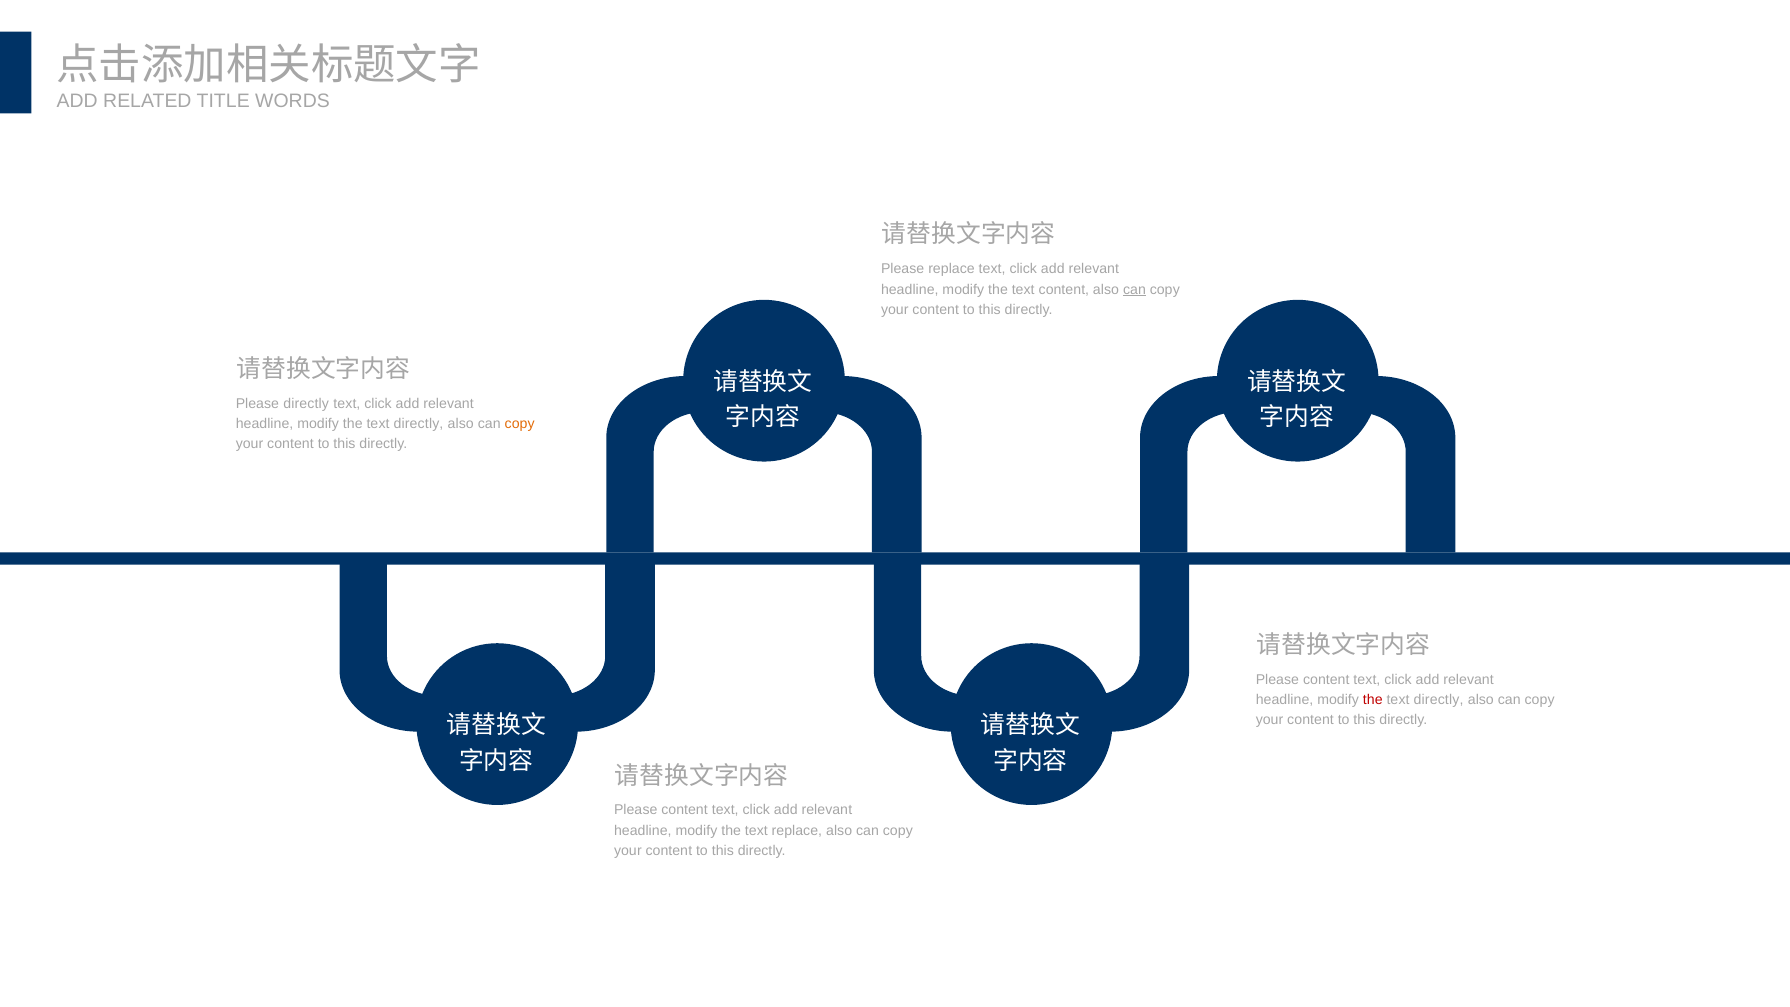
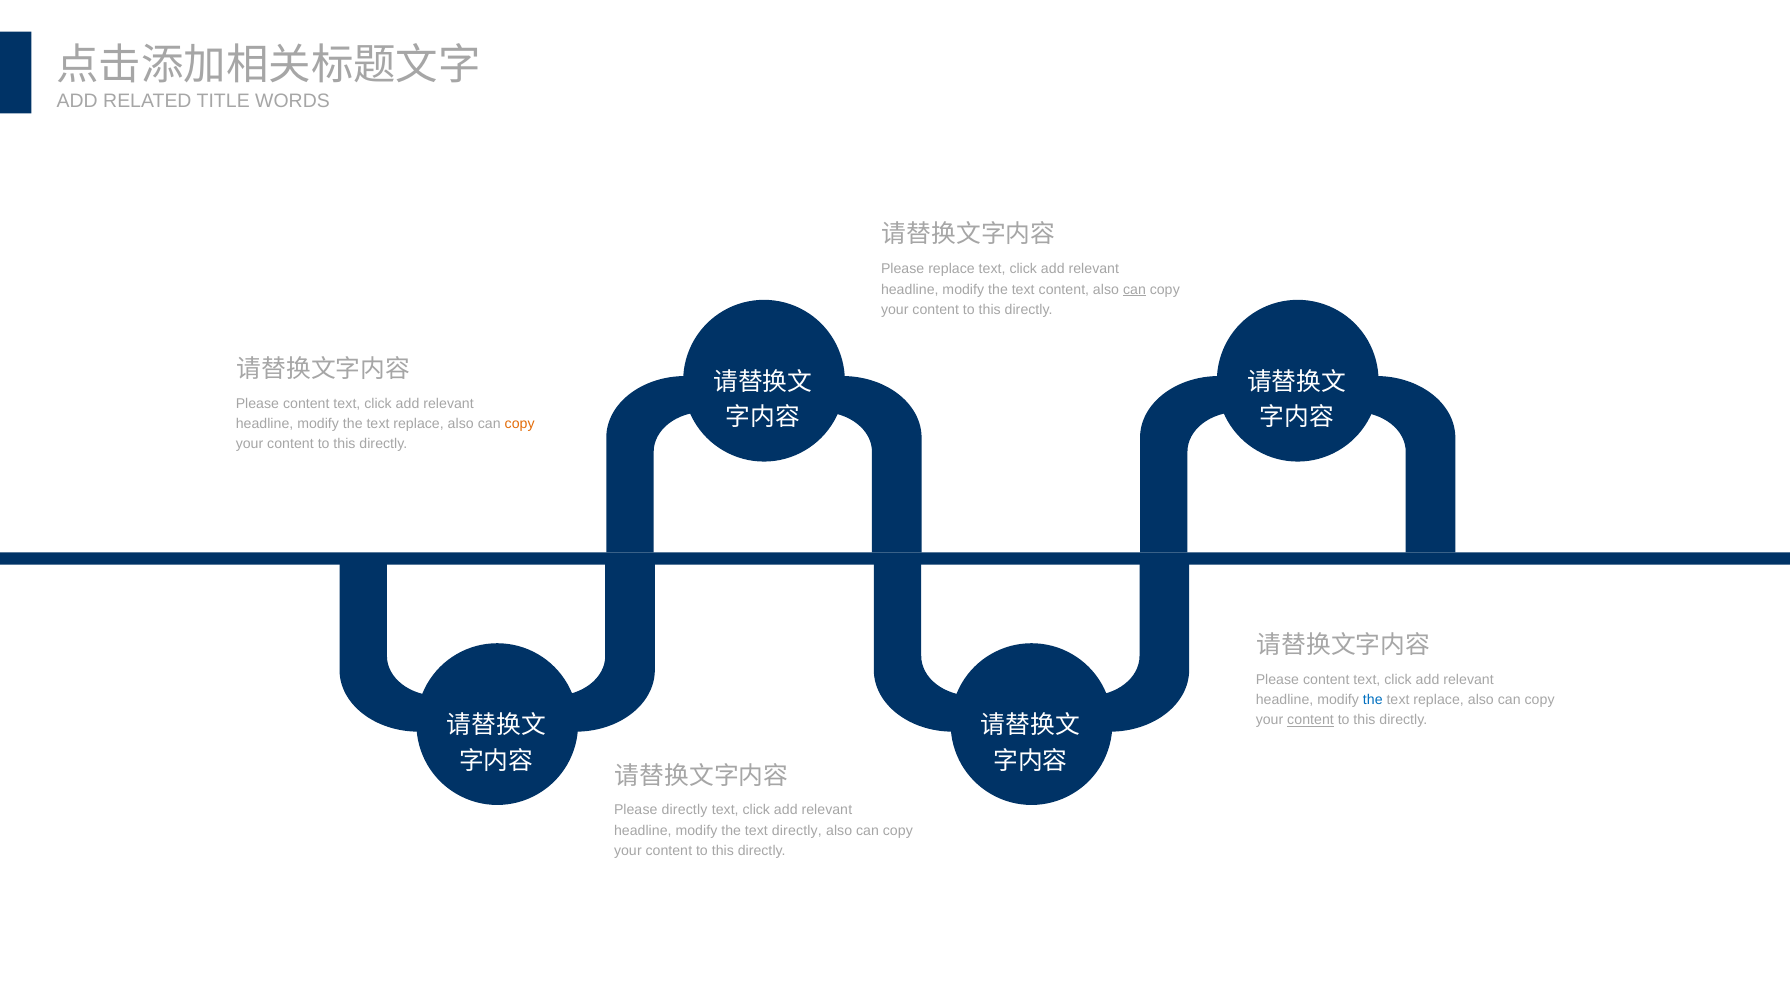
directly at (306, 404): directly -> content
directly at (419, 424): directly -> replace
the at (1373, 700) colour: red -> blue
directly at (1439, 700): directly -> replace
content at (1311, 720) underline: none -> present
content at (685, 810): content -> directly
text replace: replace -> directly
